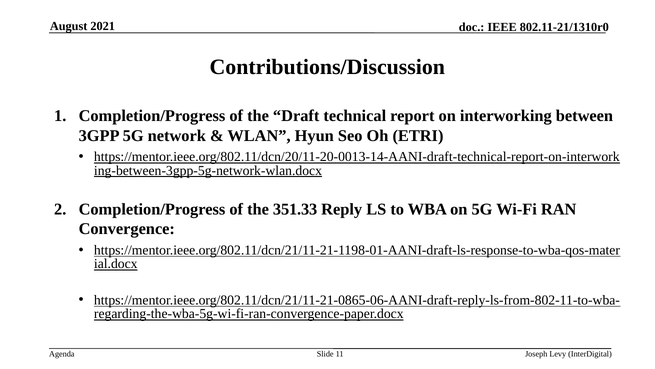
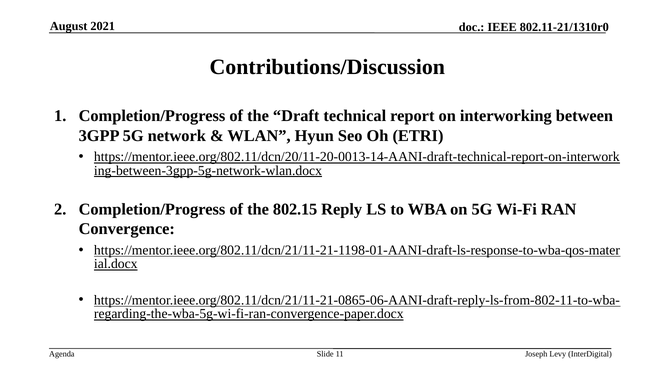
351.33: 351.33 -> 802.15
